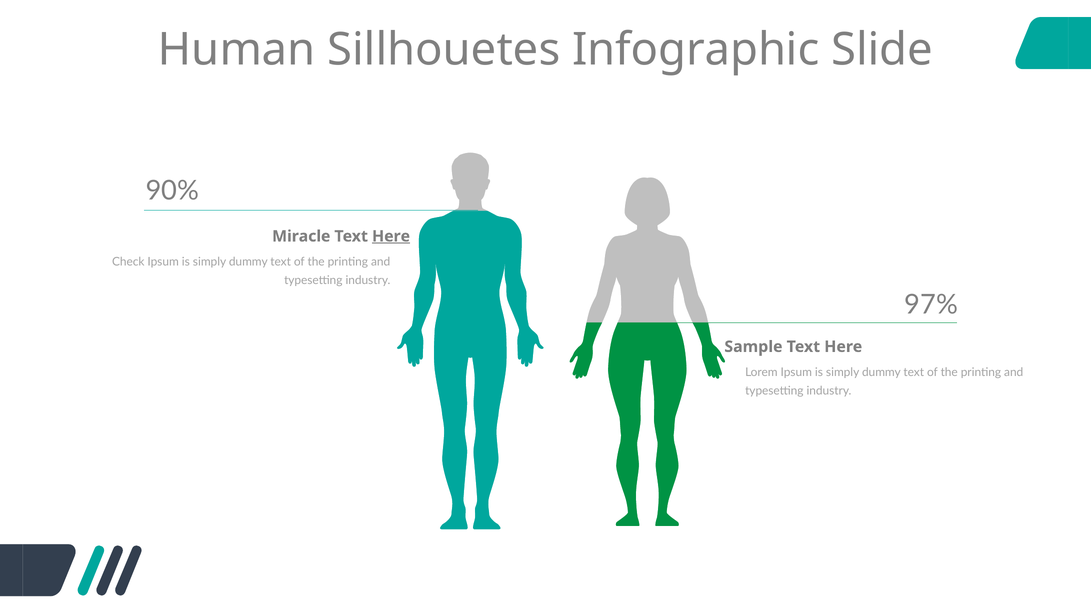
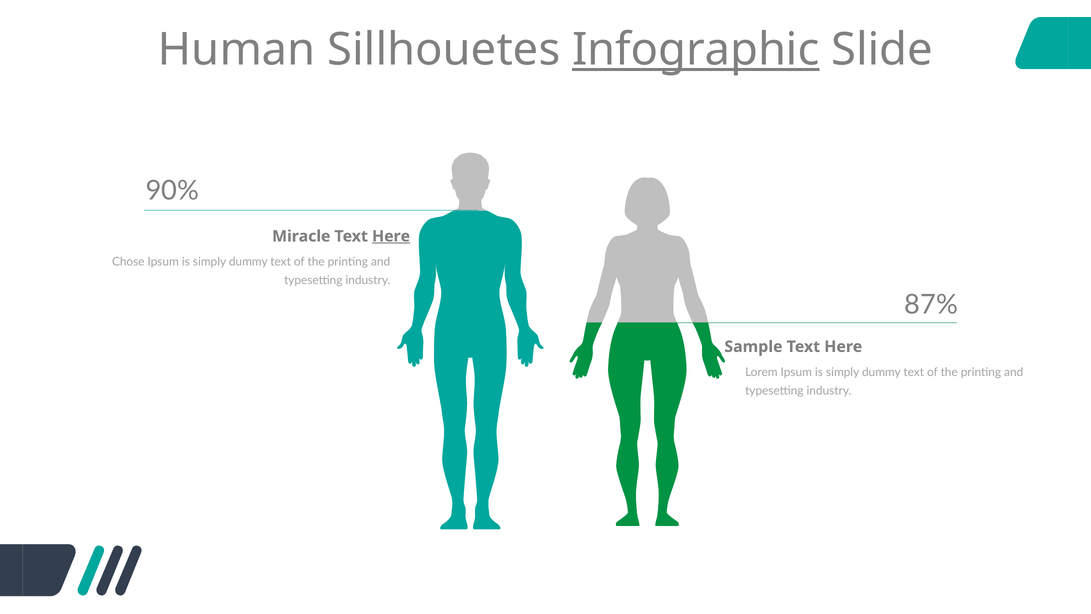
Infographic underline: none -> present
Check: Check -> Chose
97%: 97% -> 87%
